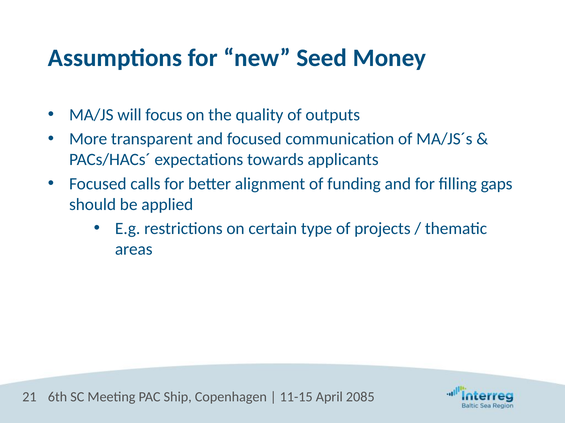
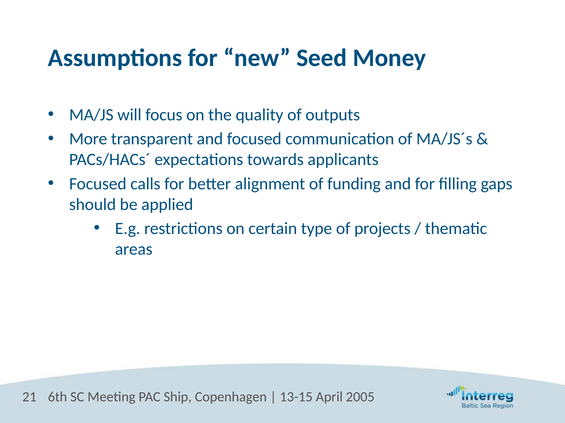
11-15: 11-15 -> 13-15
2085: 2085 -> 2005
